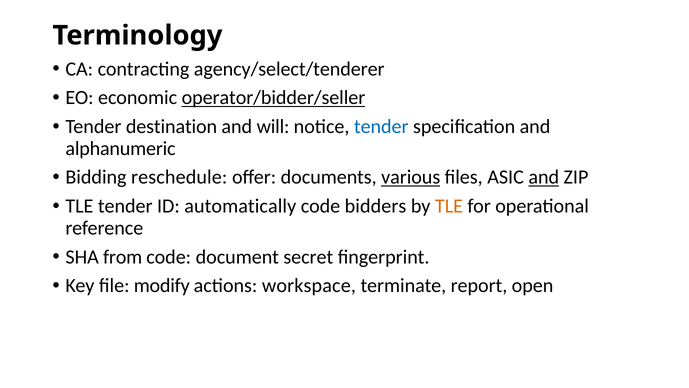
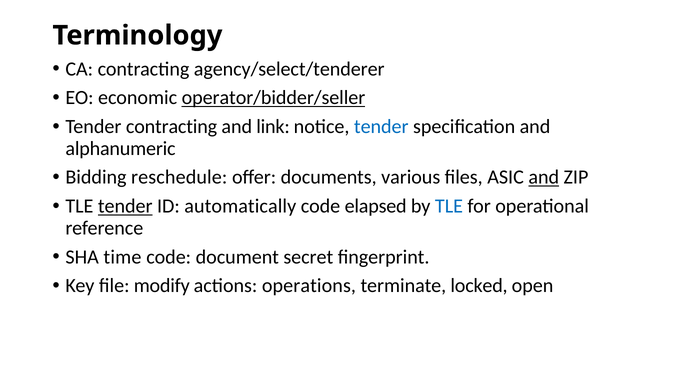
Tender destination: destination -> contracting
will: will -> link
various underline: present -> none
tender at (125, 206) underline: none -> present
bidders: bidders -> elapsed
TLE at (449, 206) colour: orange -> blue
from: from -> time
workspace: workspace -> operations
report: report -> locked
